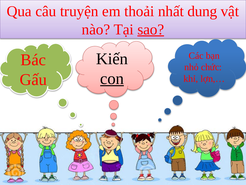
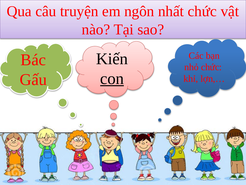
thoải: thoải -> ngôn
nhất dung: dung -> chức
sao underline: present -> none
